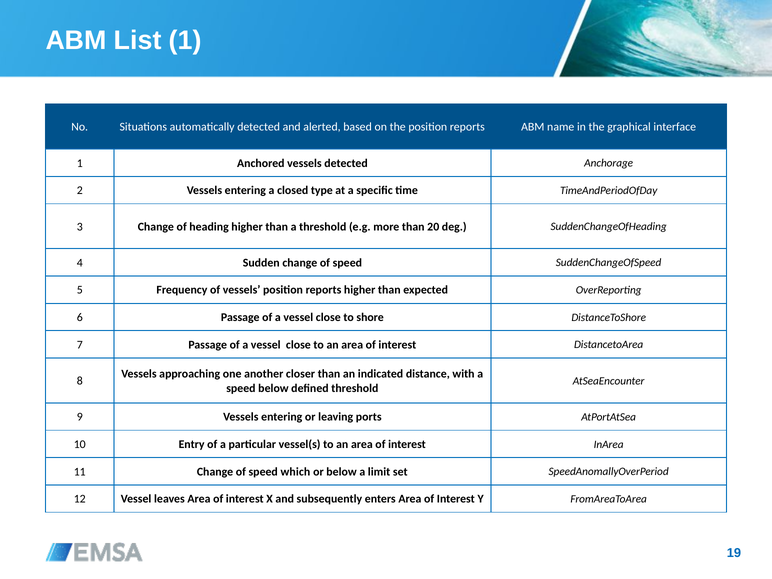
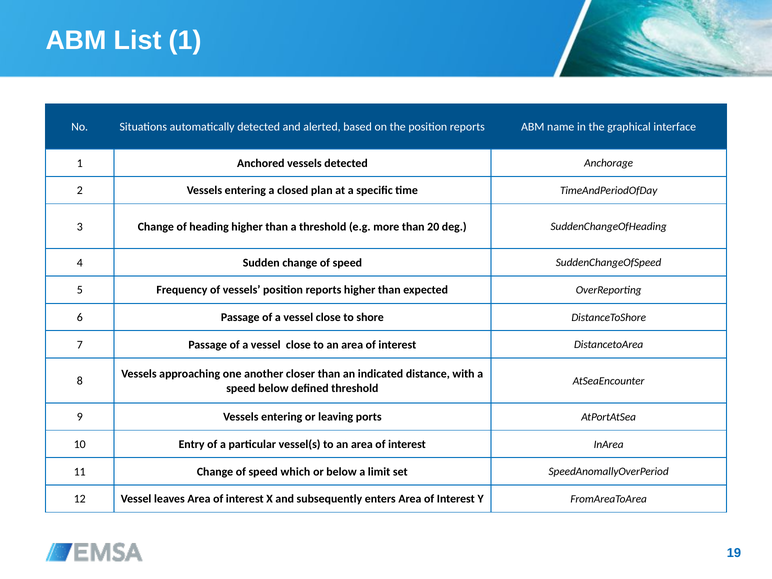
type: type -> plan
